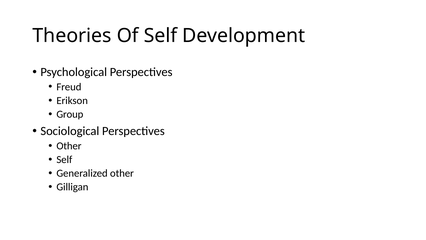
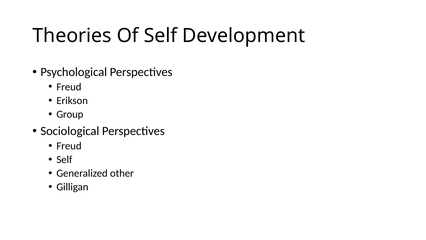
Other at (69, 146): Other -> Freud
